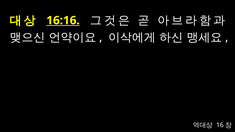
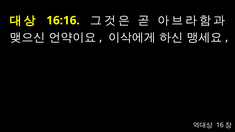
16:16 underline: present -> none
